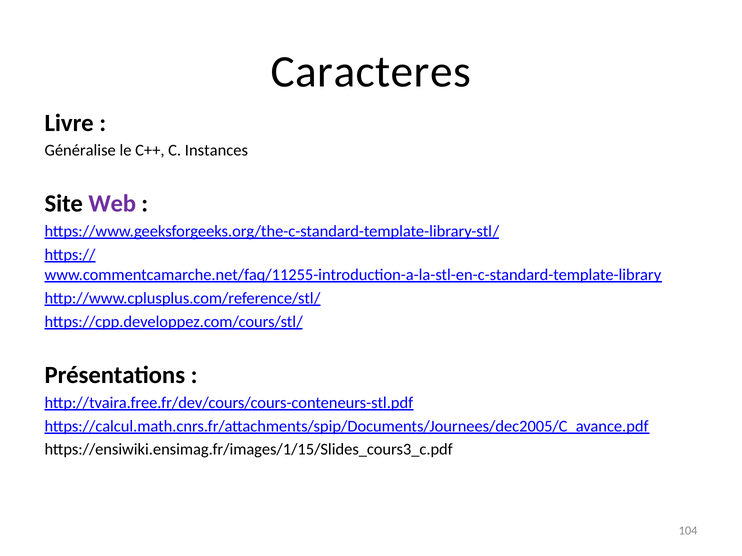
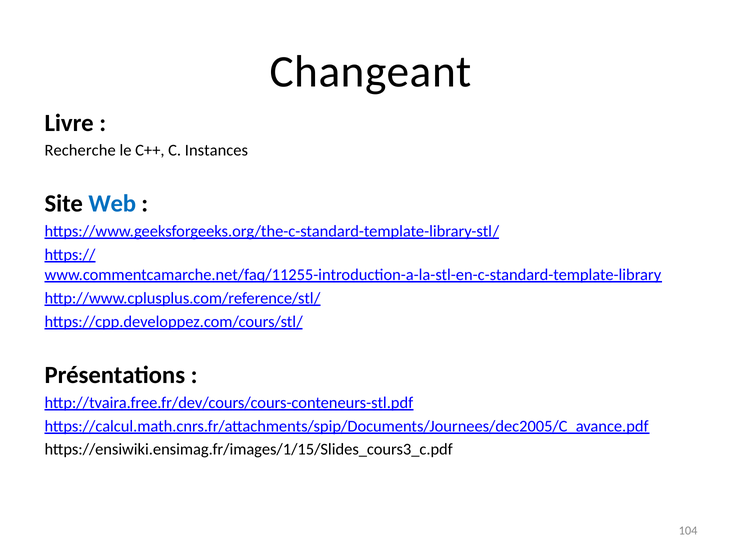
Caracteres: Caracteres -> Changeant
Généralise: Généralise -> Recherche
Web colour: purple -> blue
